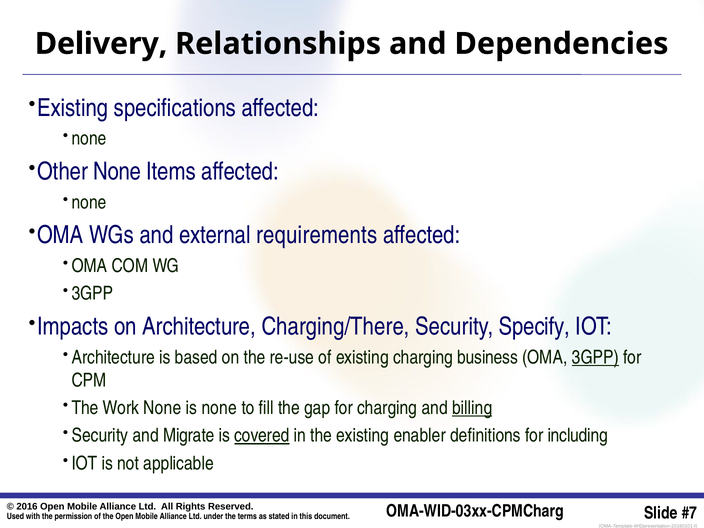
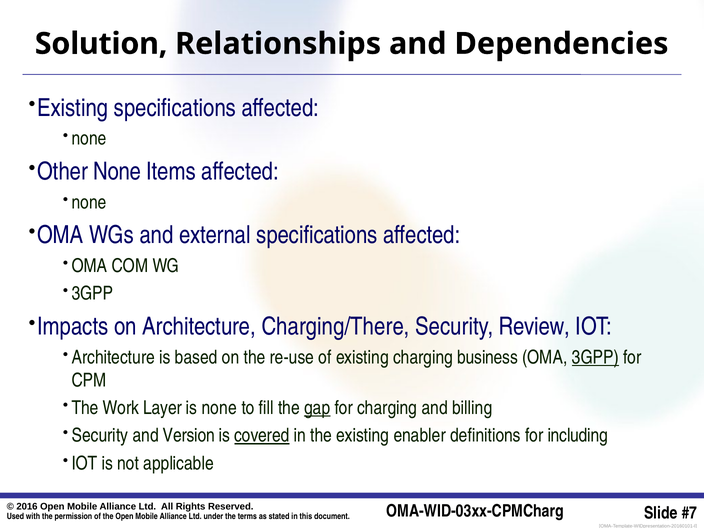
Delivery: Delivery -> Solution
external requirements: requirements -> specifications
Specify: Specify -> Review
Work None: None -> Layer
gap underline: none -> present
billing underline: present -> none
Migrate: Migrate -> Version
